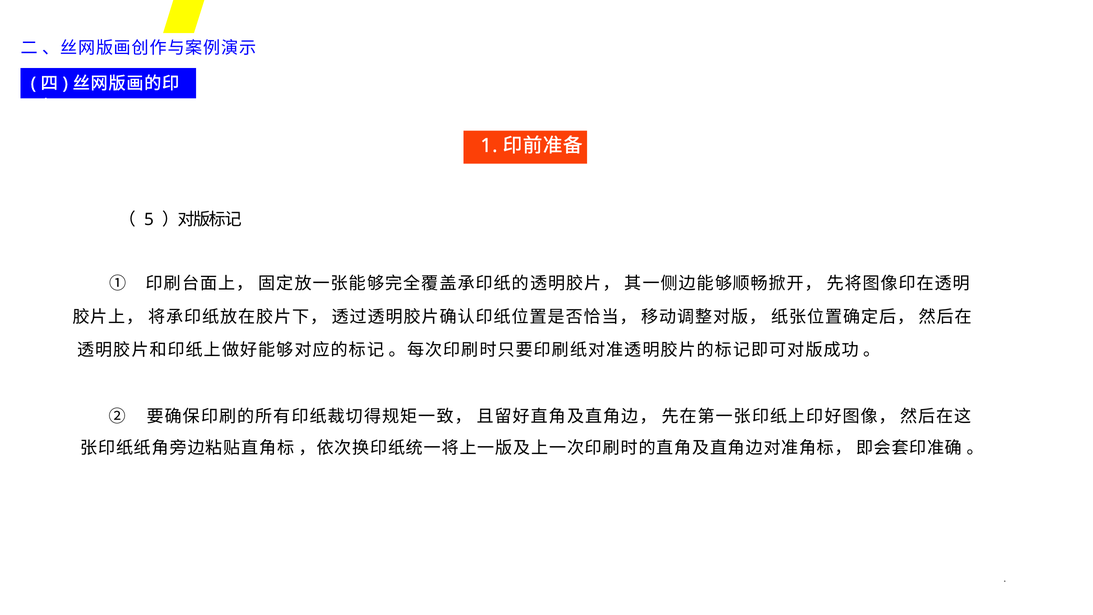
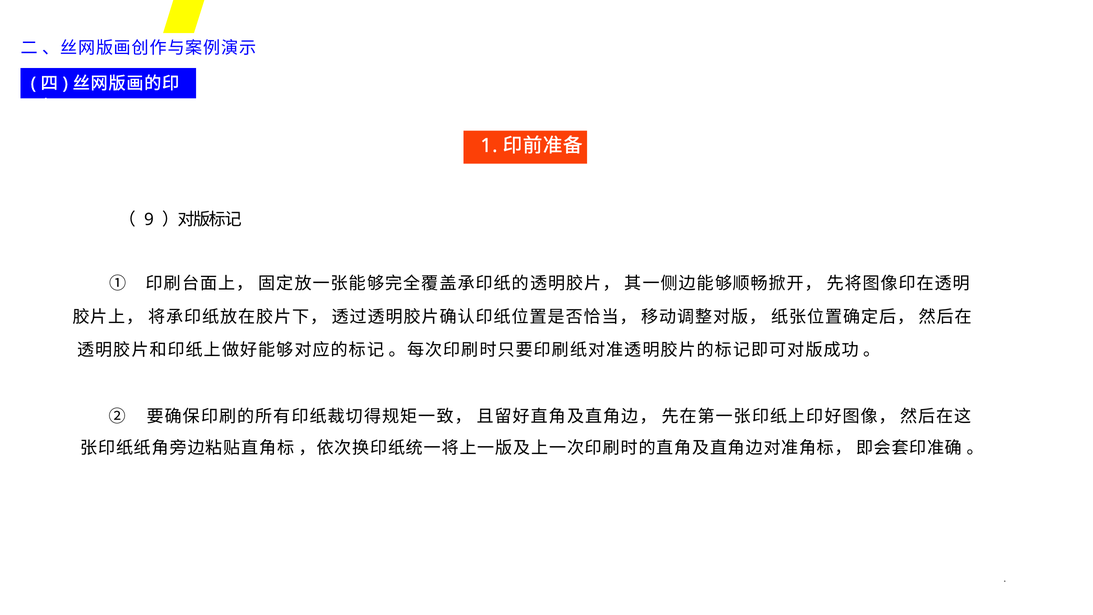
5: 5 -> 9
